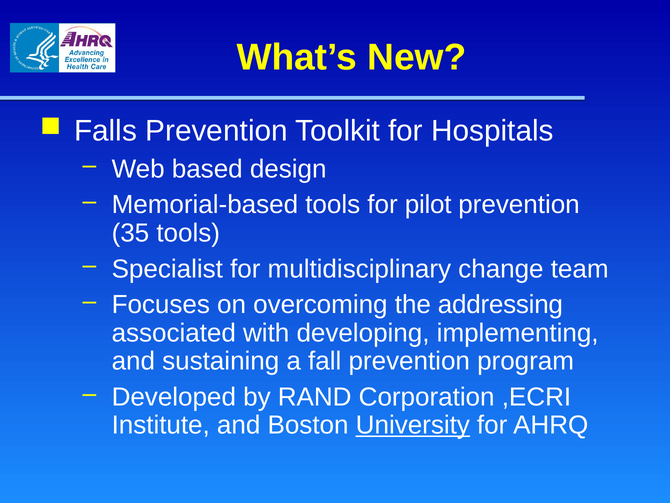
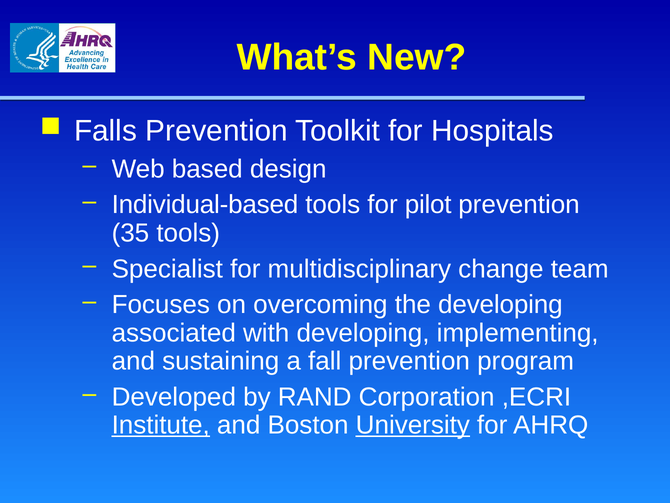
Memorial-based: Memorial-based -> Individual-based
the addressing: addressing -> developing
Institute underline: none -> present
